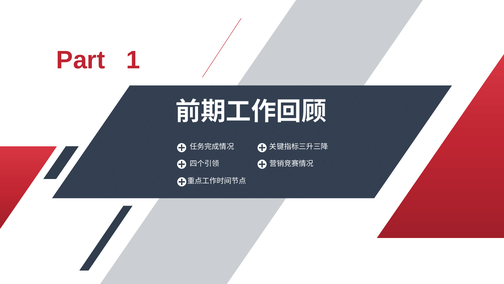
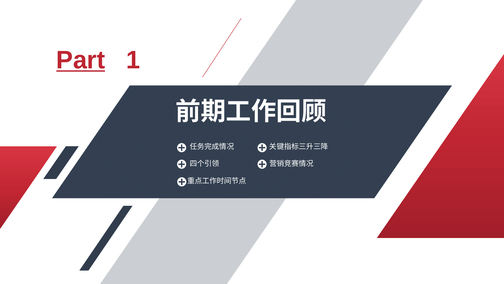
Part underline: none -> present
